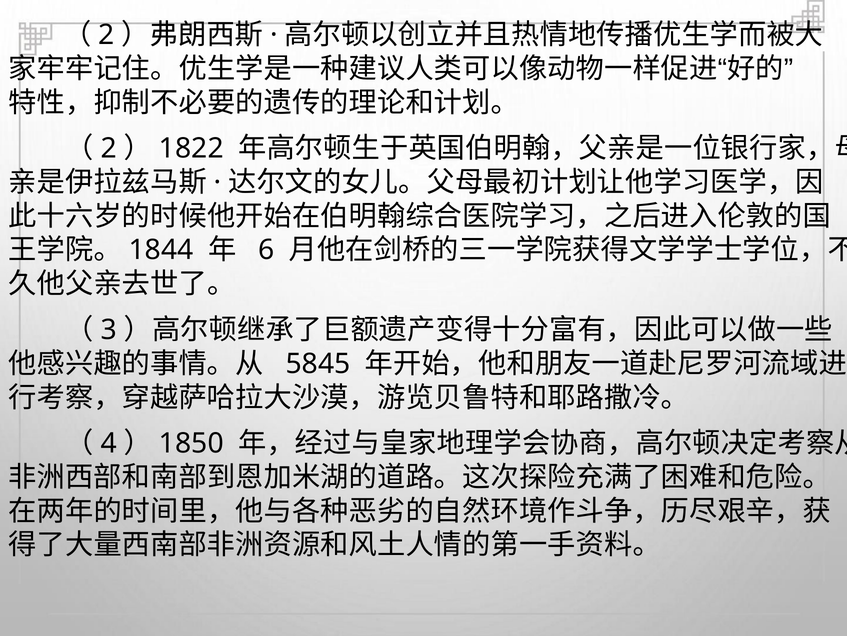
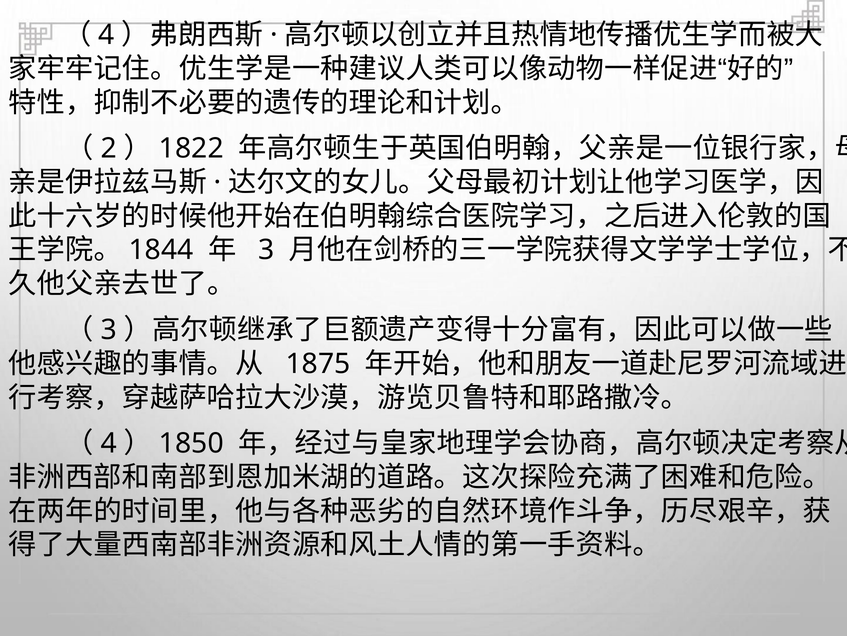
2 at (107, 35): 2 -> 4
6 at (266, 250): 6 -> 3
5845: 5845 -> 1875
